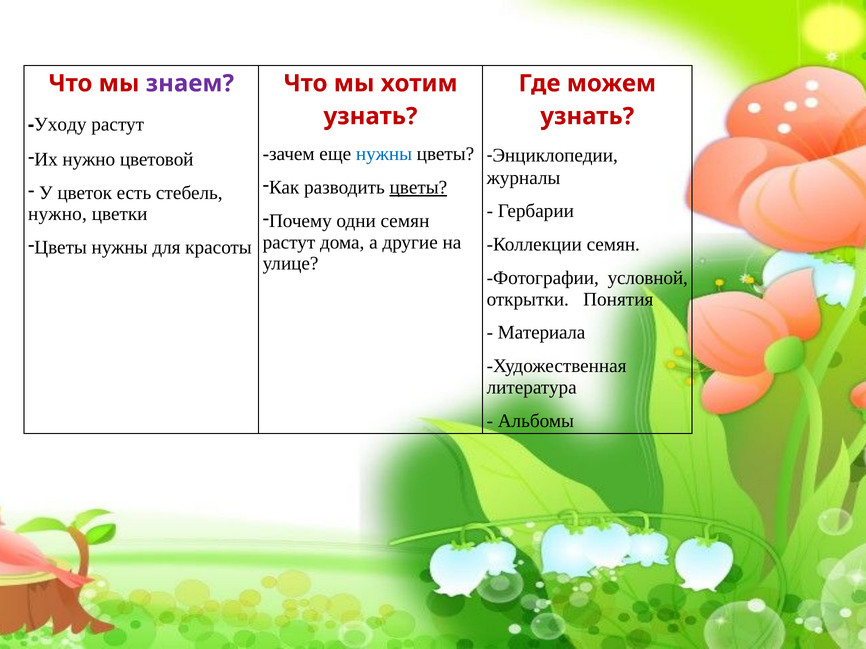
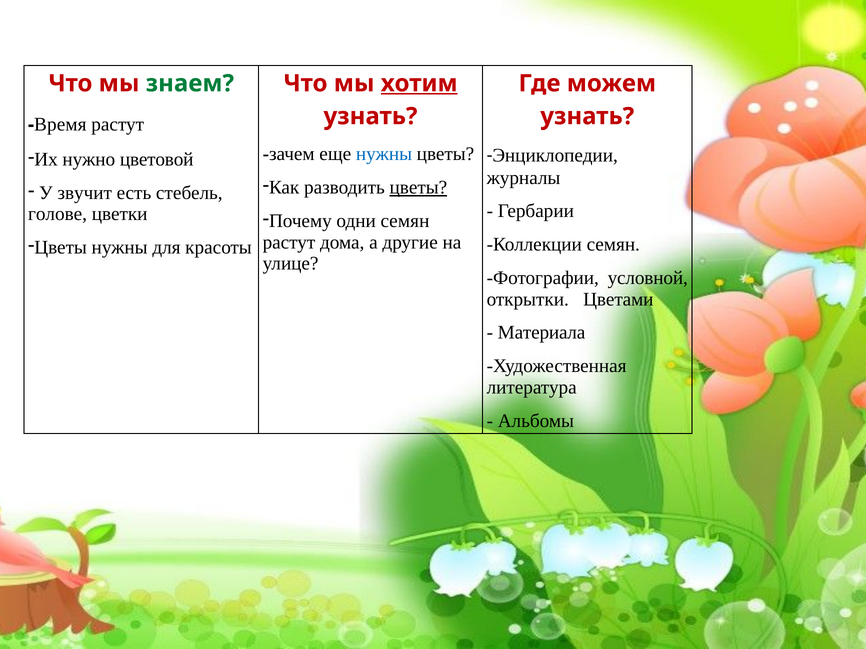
знаем colour: purple -> green
хотим underline: none -> present
Уходу: Уходу -> Время
цветок: цветок -> звучит
нужно at (57, 214): нужно -> голове
Понятия: Понятия -> Цветами
